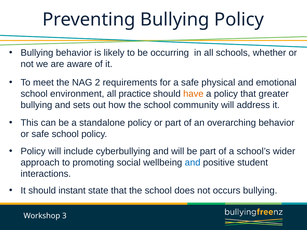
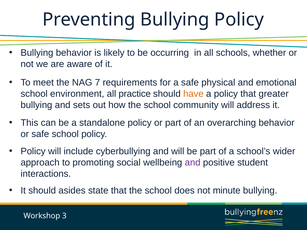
2: 2 -> 7
and at (193, 163) colour: blue -> purple
instant: instant -> asides
occurs: occurs -> minute
